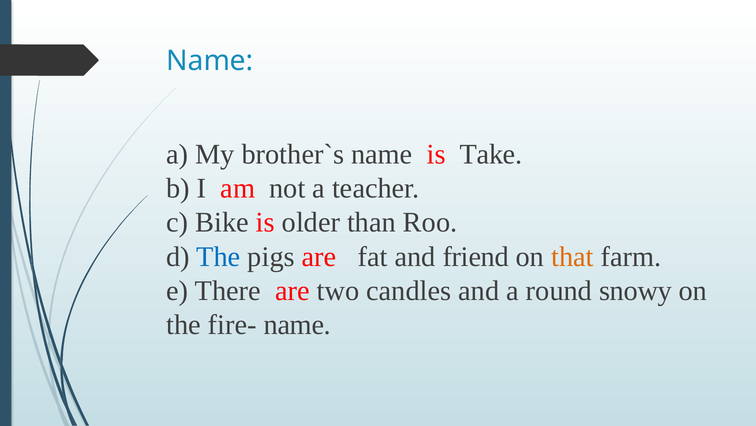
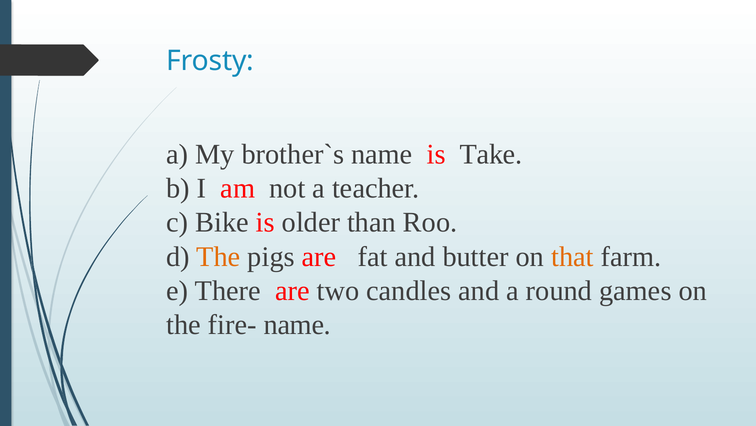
Name at (210, 61): Name -> Frosty
The at (218, 256) colour: blue -> orange
friend: friend -> butter
snowy: snowy -> games
